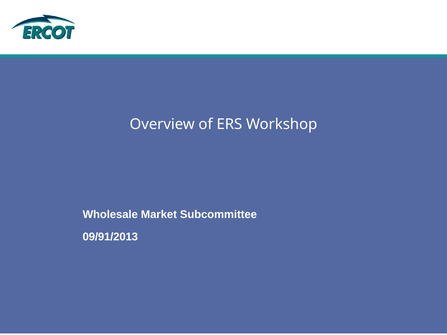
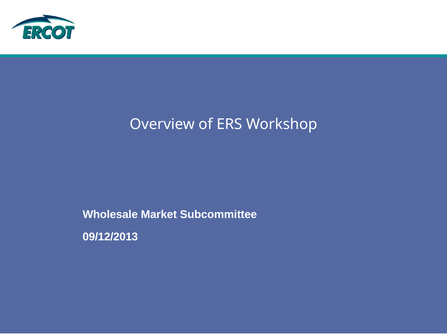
09/91/2013: 09/91/2013 -> 09/12/2013
